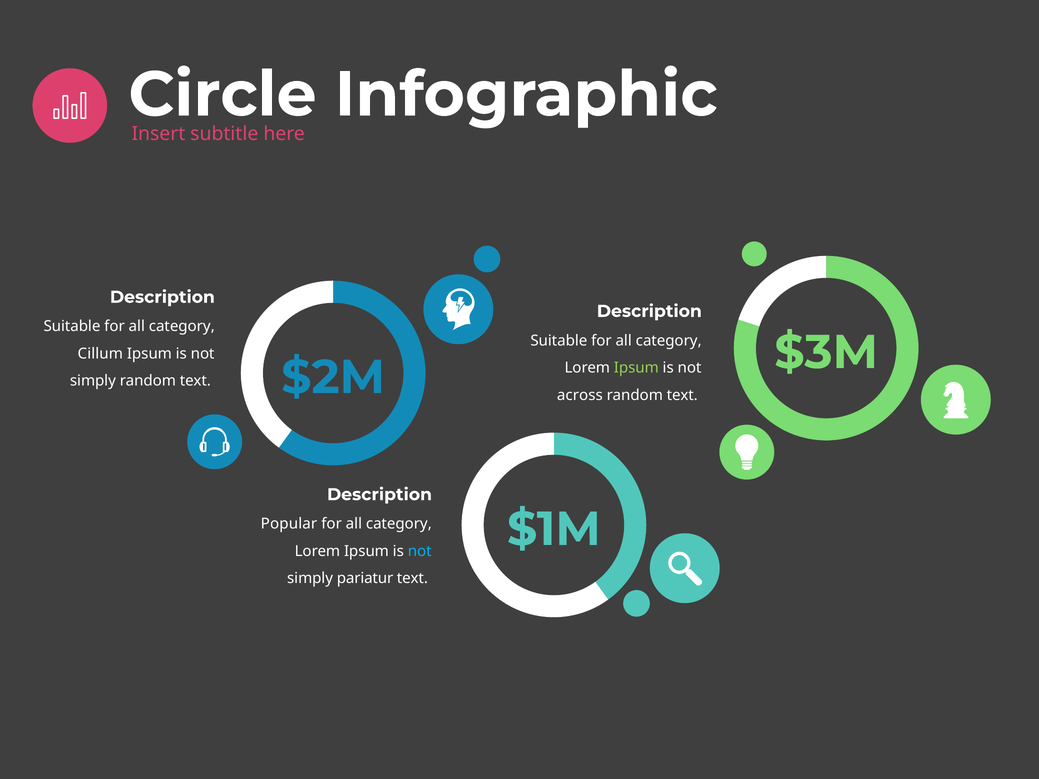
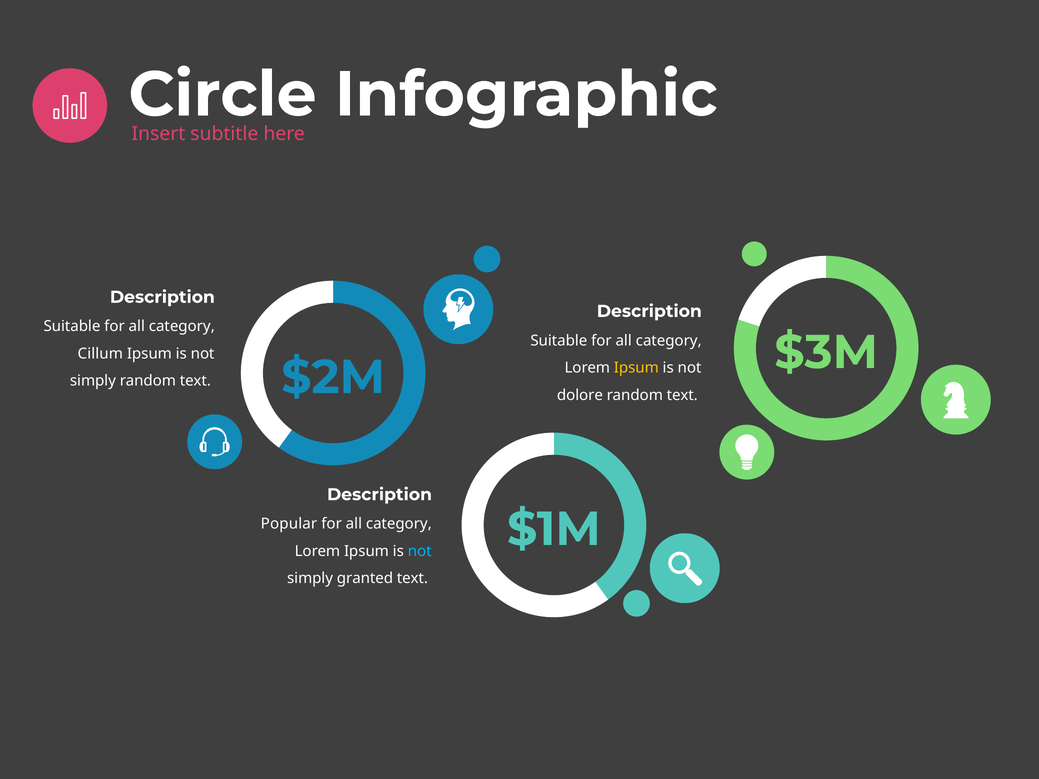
Ipsum at (636, 368) colour: light green -> yellow
across: across -> dolore
pariatur: pariatur -> granted
